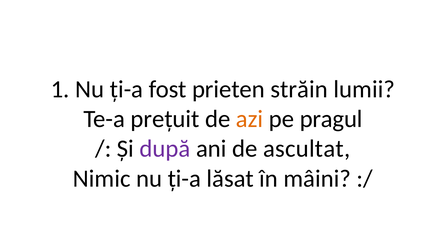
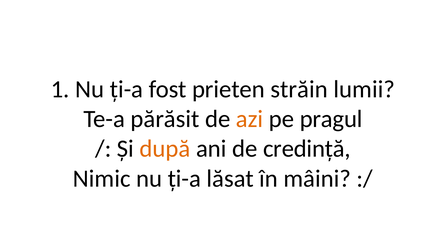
prețuit: prețuit -> părăsit
după colour: purple -> orange
ascultat: ascultat -> credință
